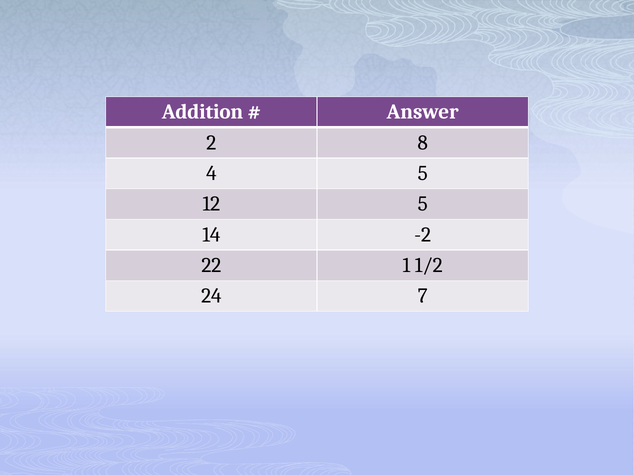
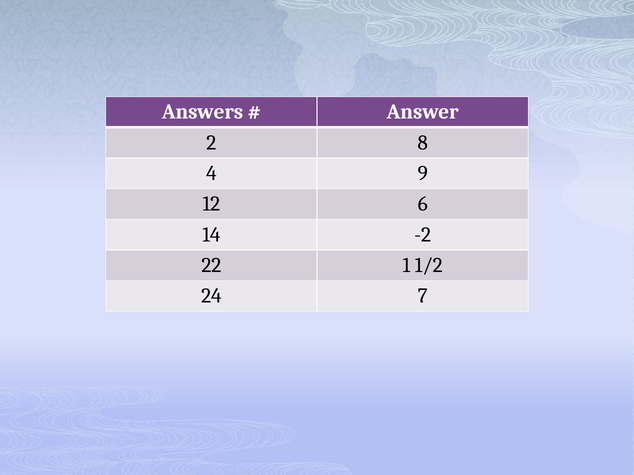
Addition: Addition -> Answers
4 5: 5 -> 9
12 5: 5 -> 6
